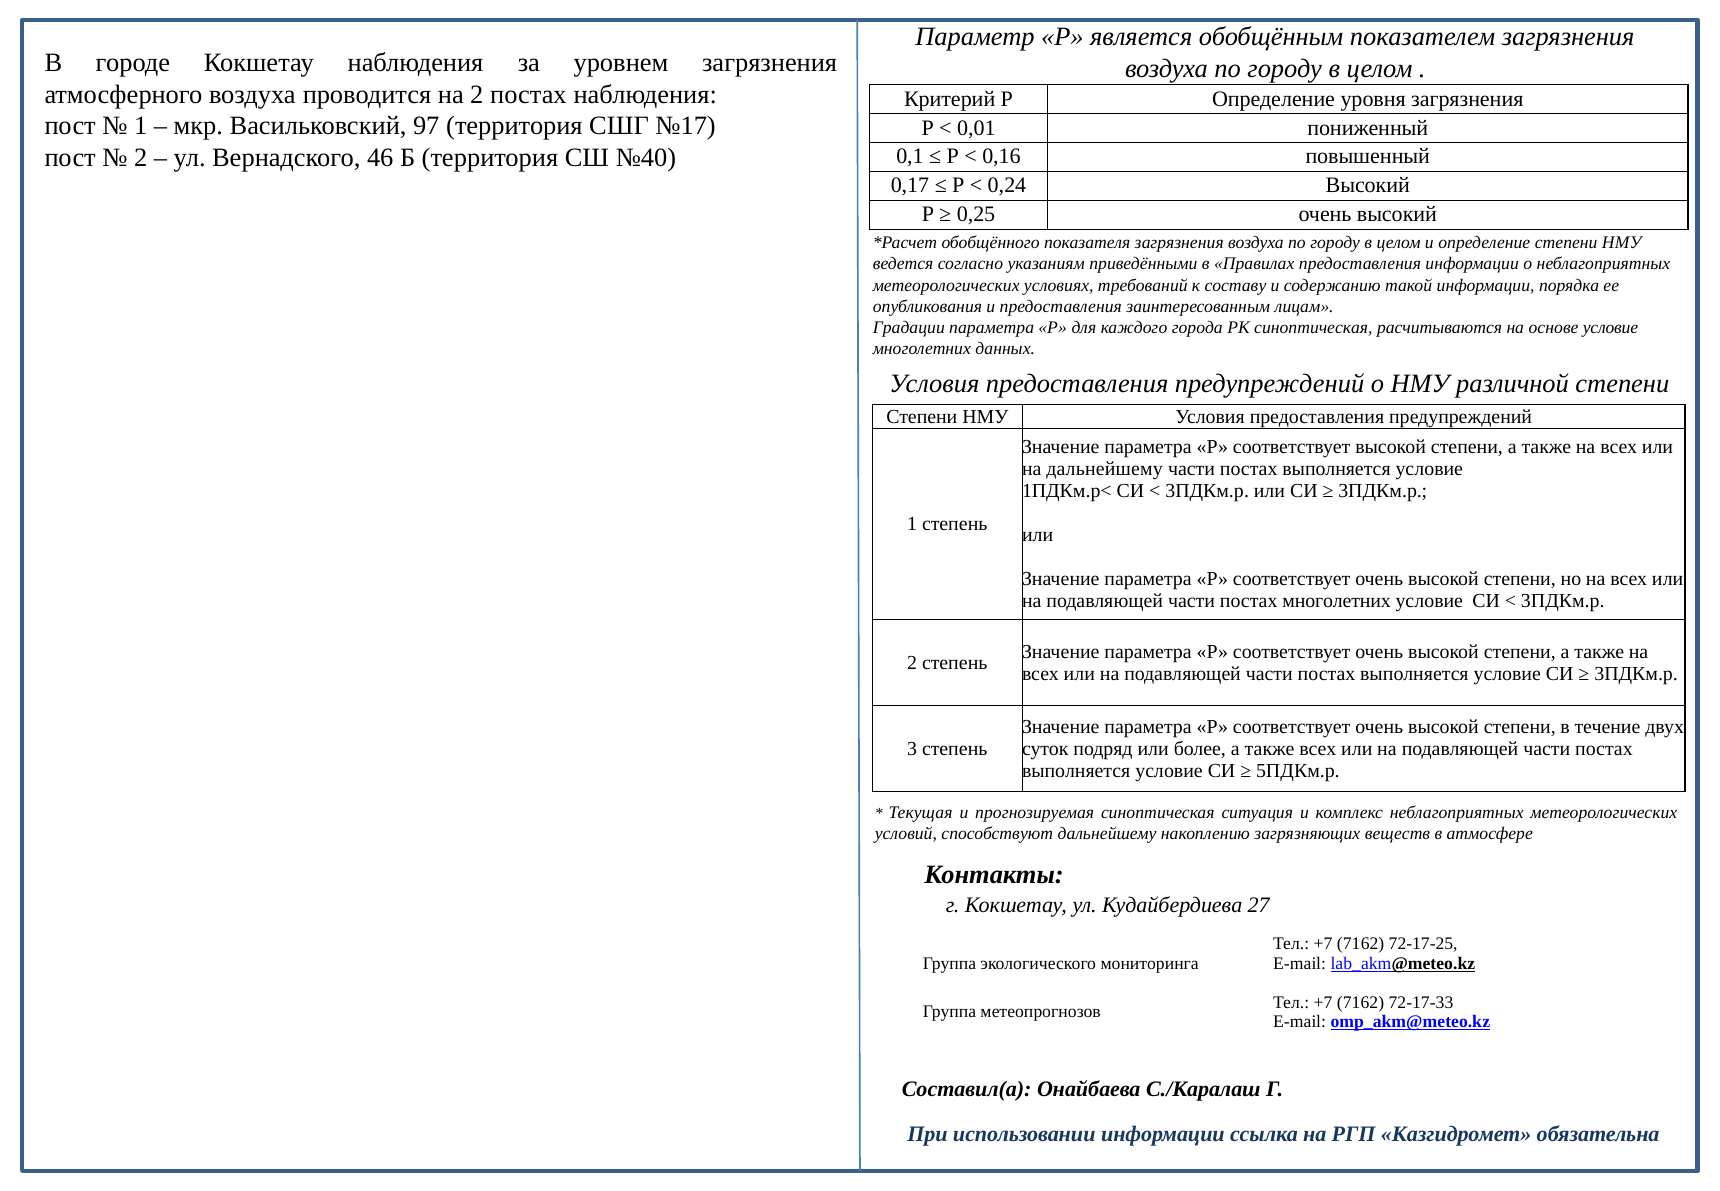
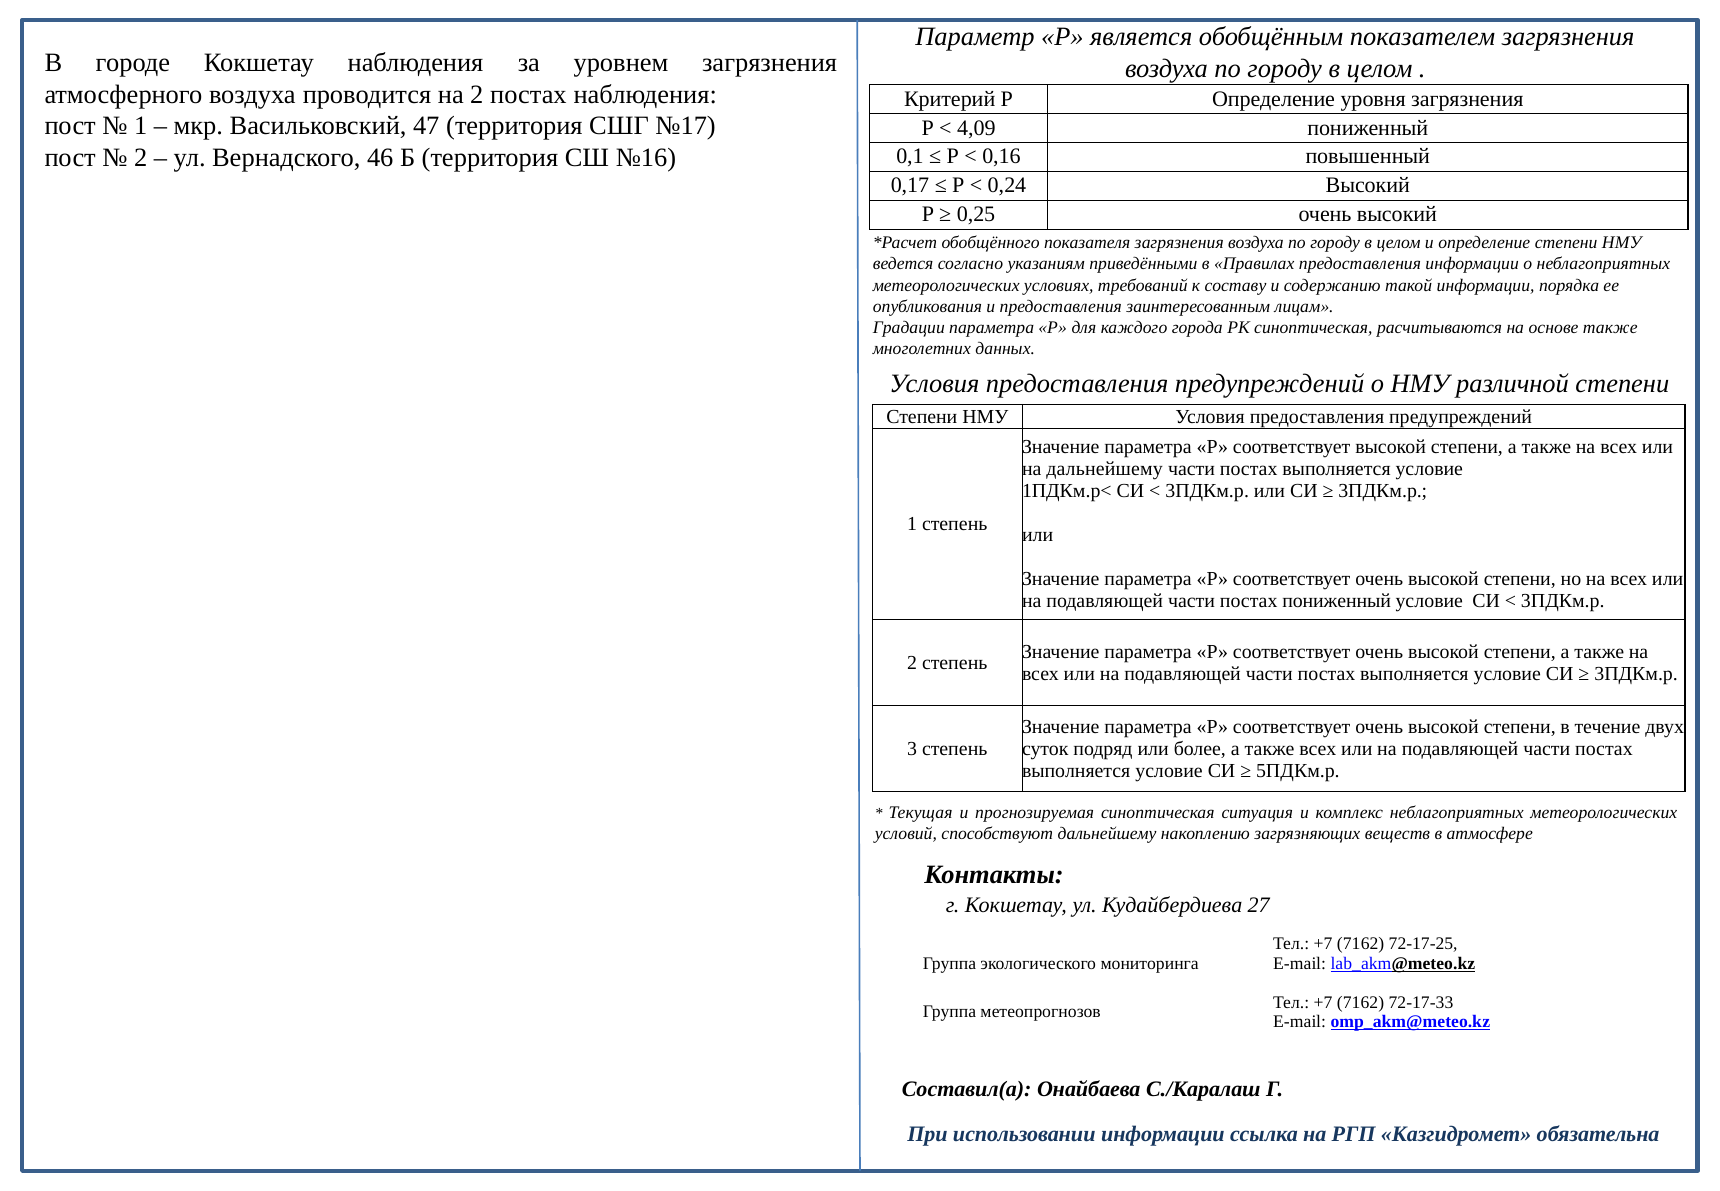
97: 97 -> 47
0,01: 0,01 -> 4,09
№40: №40 -> №16
основе условие: условие -> также
постах многолетних: многолетних -> пониженный
